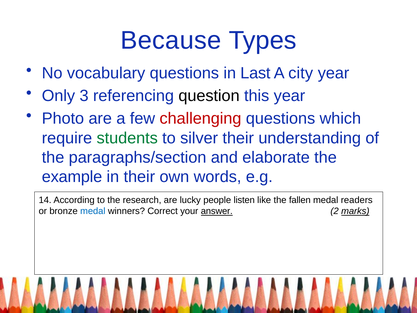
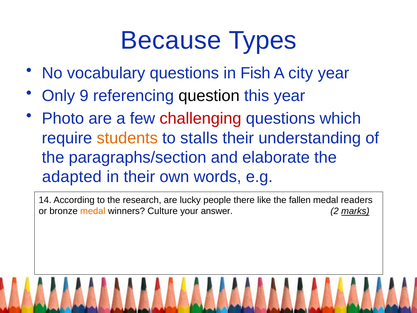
Last: Last -> Fish
3: 3 -> 9
students colour: green -> orange
silver: silver -> stalls
example: example -> adapted
listen: listen -> there
medal at (93, 211) colour: blue -> orange
Correct: Correct -> Culture
answer underline: present -> none
